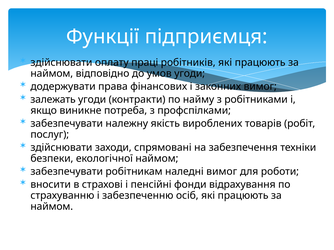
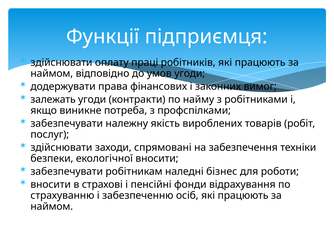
екологічної наймом: наймом -> вносити
наледні вимог: вимог -> бізнес
